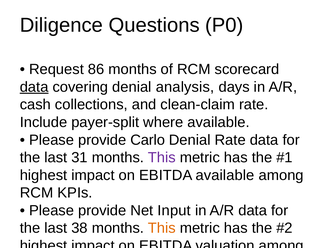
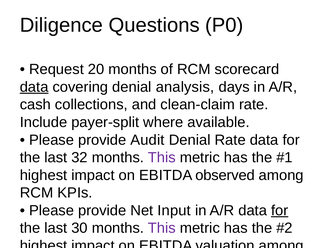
86: 86 -> 20
Carlo: Carlo -> Audit
31: 31 -> 32
EBITDA available: available -> observed
for at (280, 211) underline: none -> present
38: 38 -> 30
This at (162, 228) colour: orange -> purple
